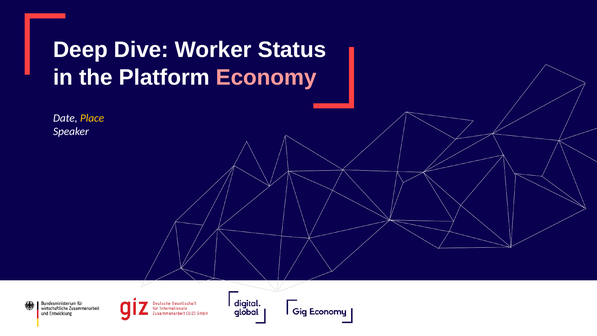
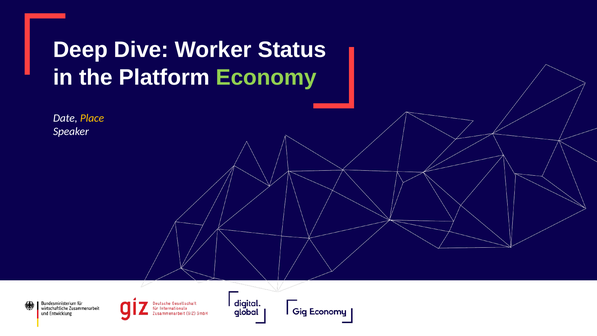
Economy colour: pink -> light green
